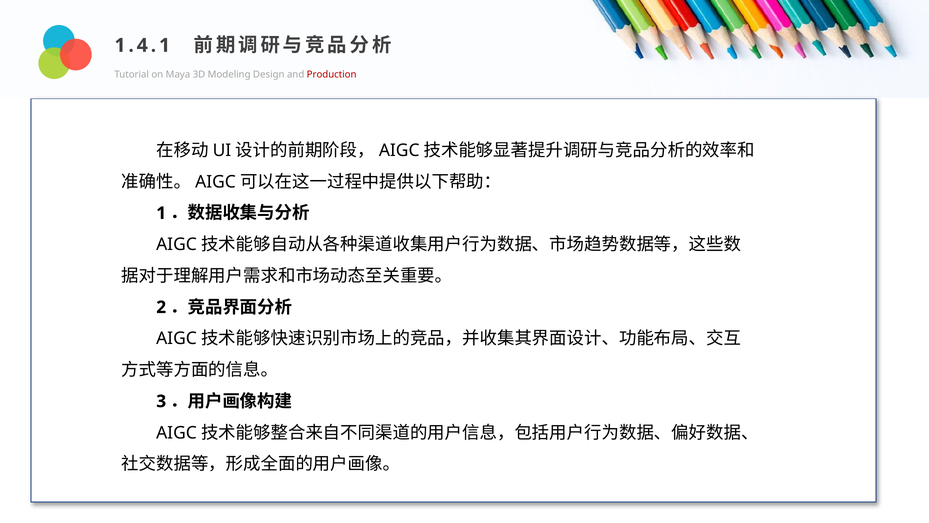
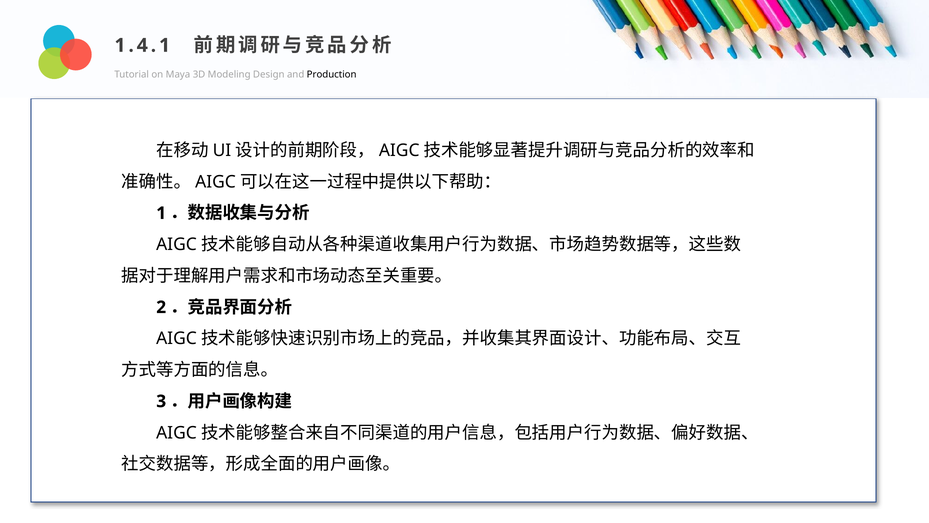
Production at (332, 75) colour: red -> black
